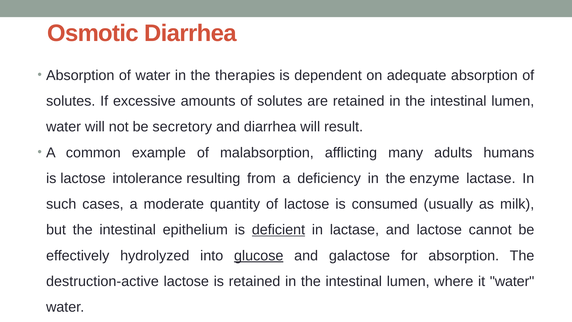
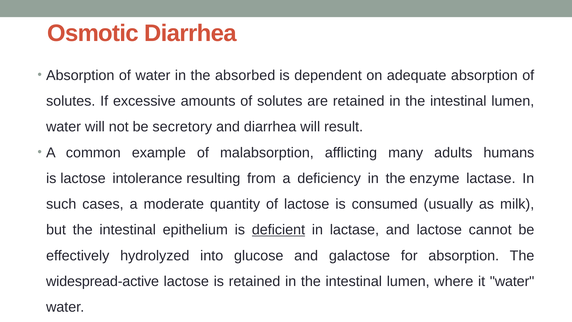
the therapies: therapies -> absorbed
glucose underline: present -> none
destruction-active: destruction-active -> widespread-active
